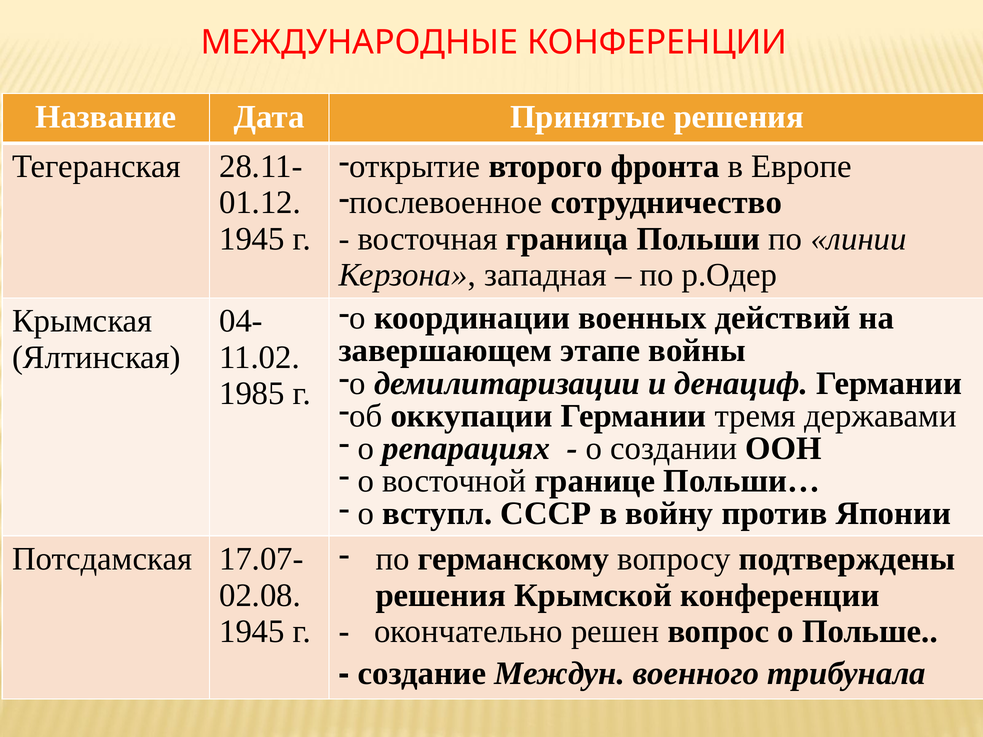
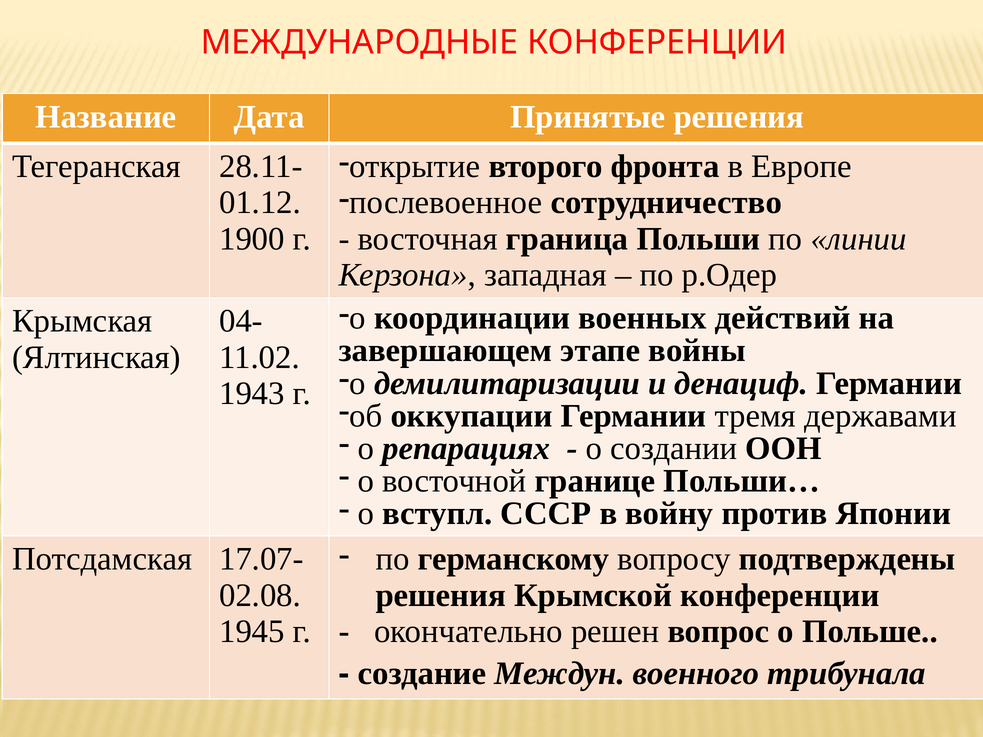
1945 at (252, 239): 1945 -> 1900
1985: 1985 -> 1943
